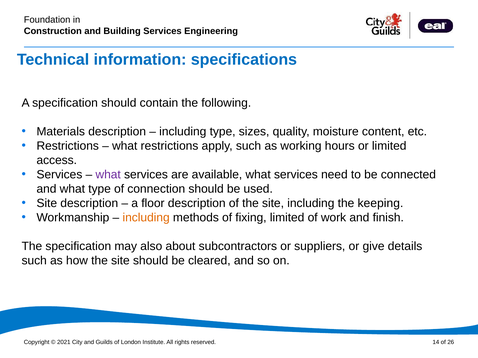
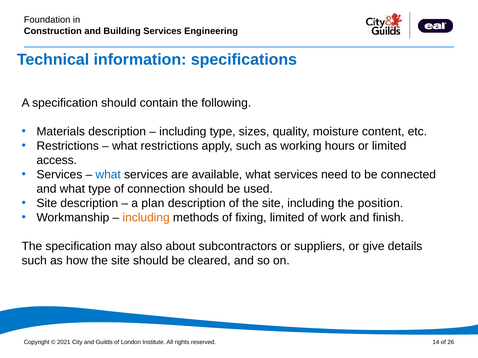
what at (108, 175) colour: purple -> blue
floor: floor -> plan
keeping: keeping -> position
